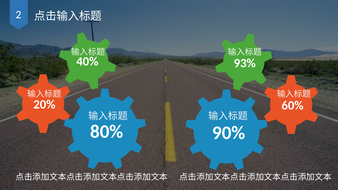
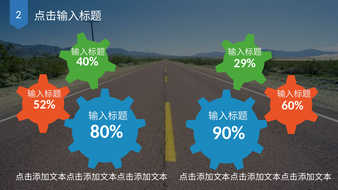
93%: 93% -> 29%
20%: 20% -> 52%
